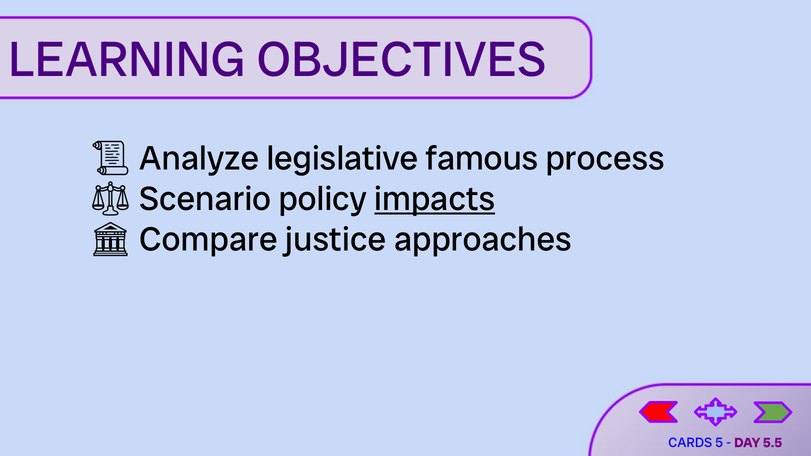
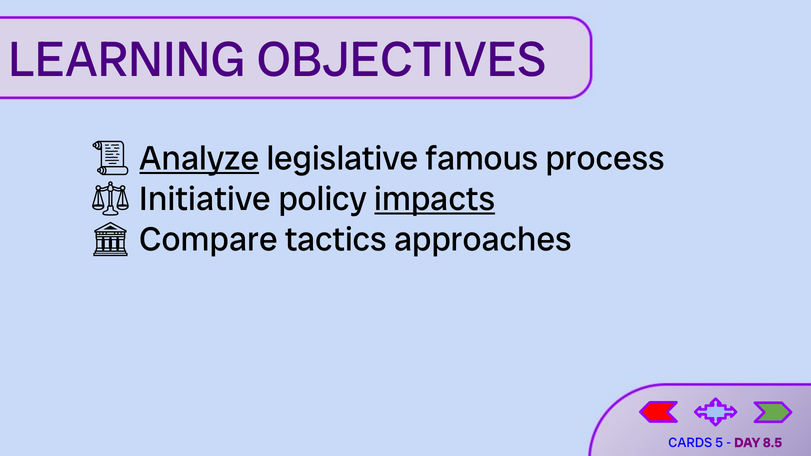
Analyze underline: none -> present
Scenario: Scenario -> Initiative
justice: justice -> tactics
5.5: 5.5 -> 8.5
